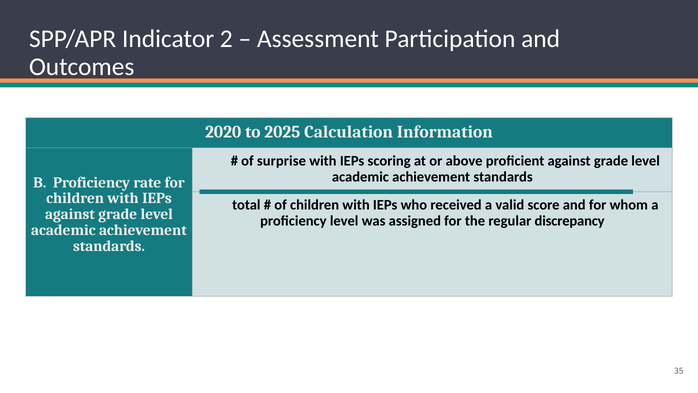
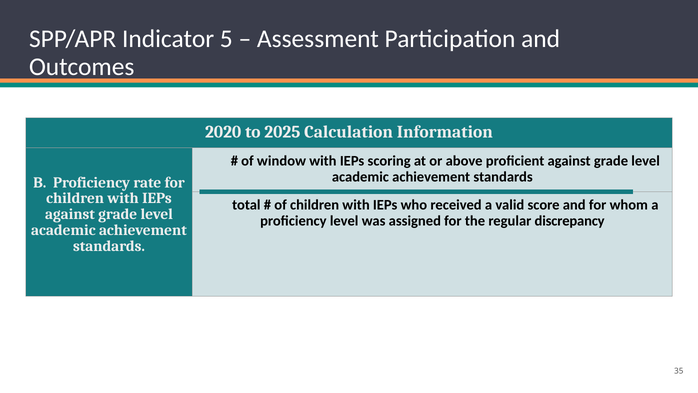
2: 2 -> 5
surprise: surprise -> window
